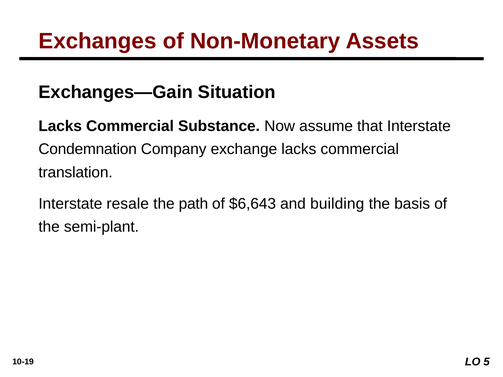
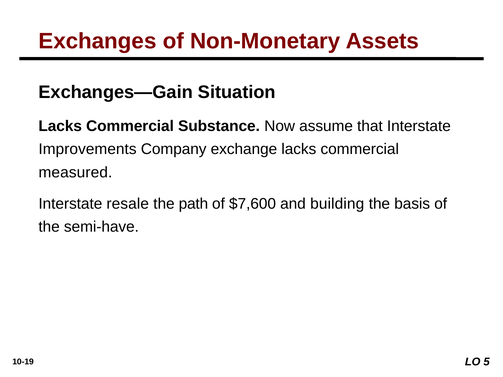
Condemnation: Condemnation -> Improvements
translation: translation -> measured
$6,643: $6,643 -> $7,600
semi-plant: semi-plant -> semi-have
